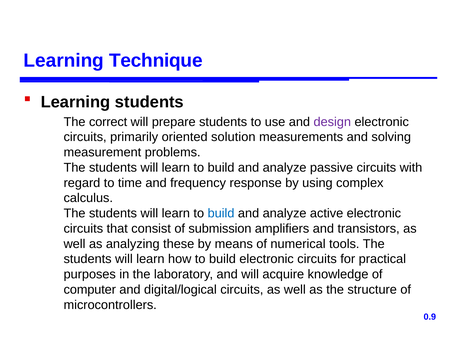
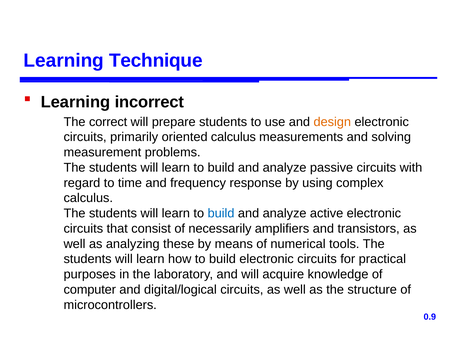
Learning students: students -> incorrect
design colour: purple -> orange
oriented solution: solution -> calculus
submission: submission -> necessarily
